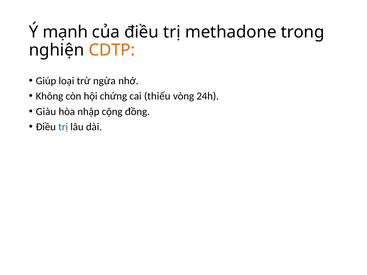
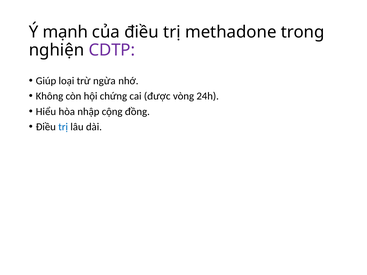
CDTP colour: orange -> purple
thiếu: thiếu -> được
Giàu: Giàu -> Hiểu
